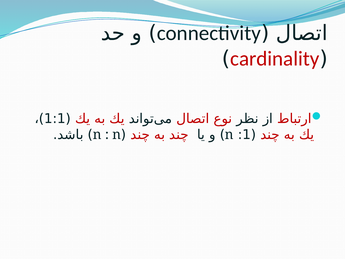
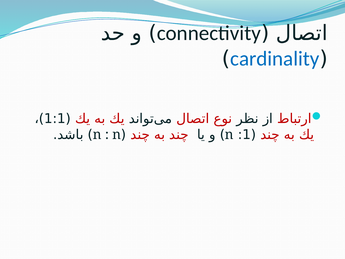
cardinality colour: red -> blue
